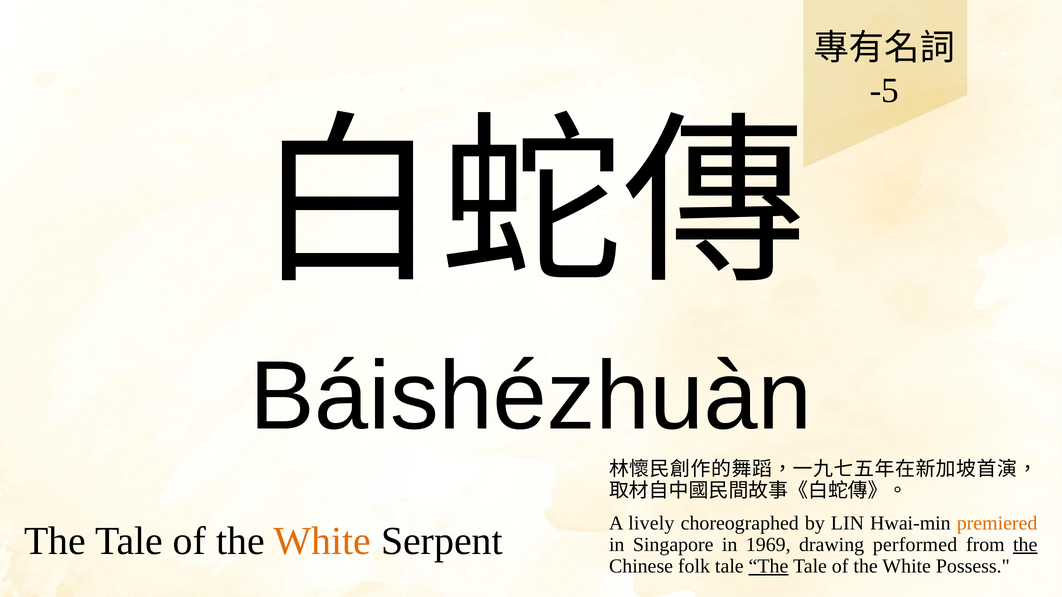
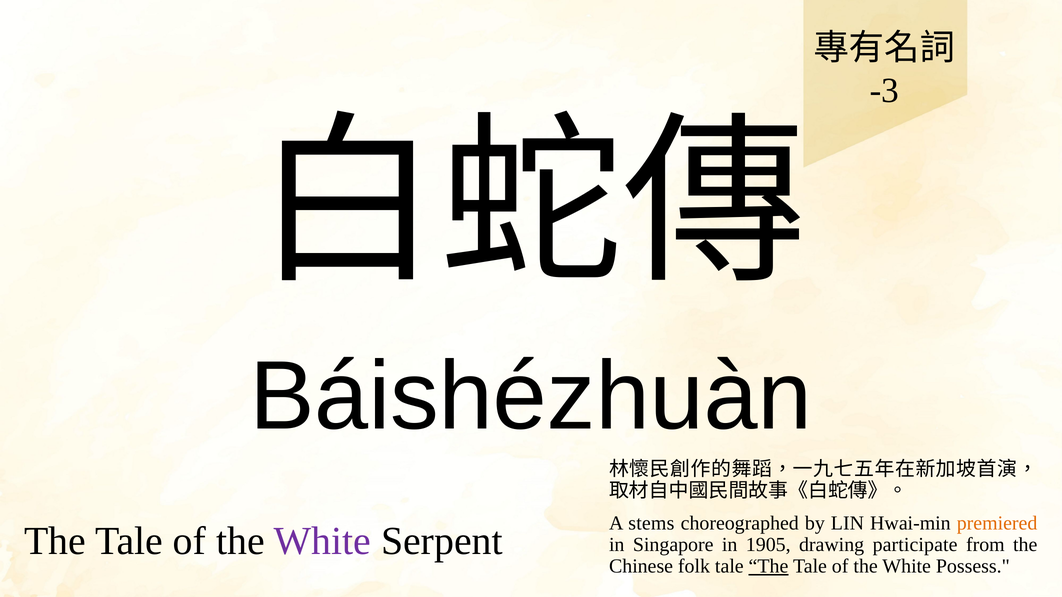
-5: -5 -> -3
lively: lively -> stems
White at (323, 541) colour: orange -> purple
1969: 1969 -> 1905
performed: performed -> participate
the at (1025, 545) underline: present -> none
